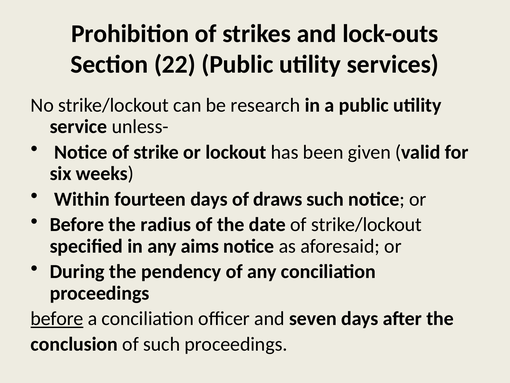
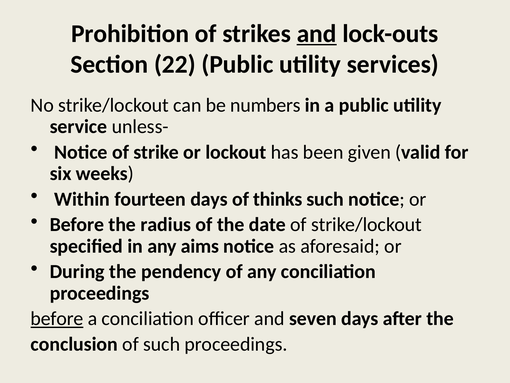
and at (317, 34) underline: none -> present
research: research -> numbers
draws: draws -> thinks
